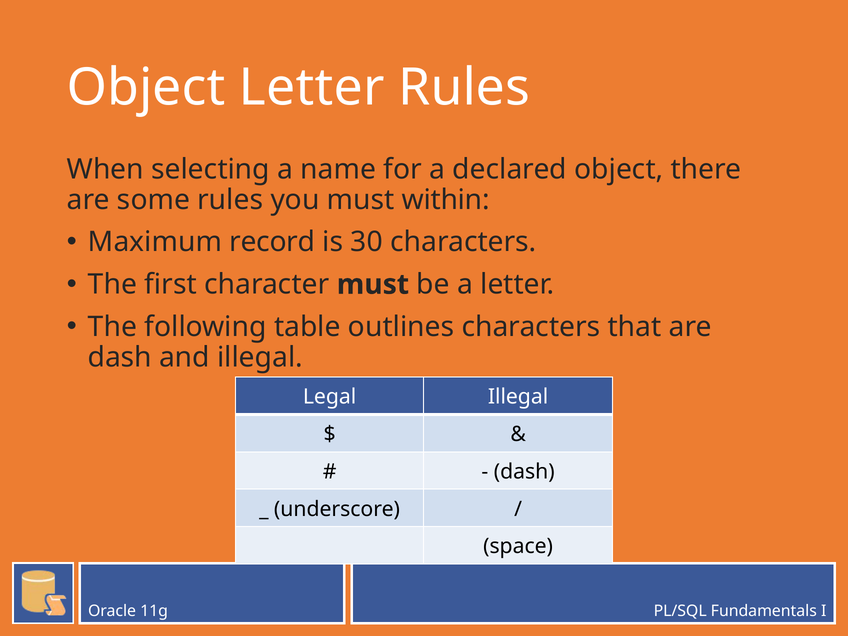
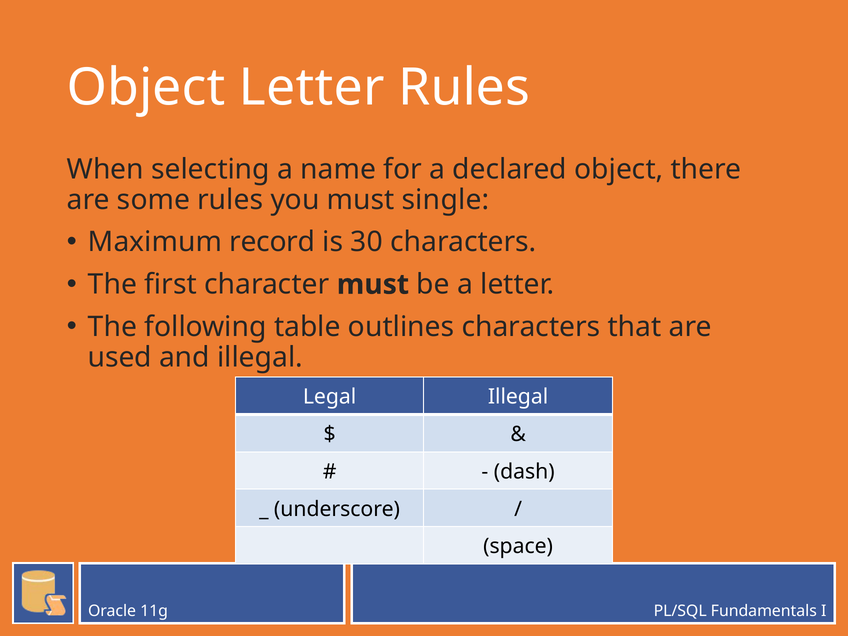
within: within -> single
dash at (120, 357): dash -> used
